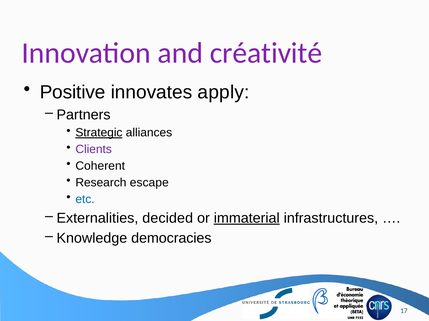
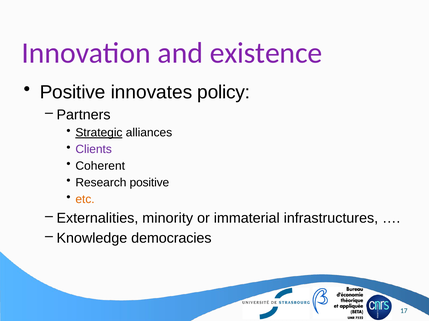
créativité: créativité -> existence
apply: apply -> policy
Research escape: escape -> positive
etc colour: blue -> orange
decided: decided -> minority
immaterial underline: present -> none
